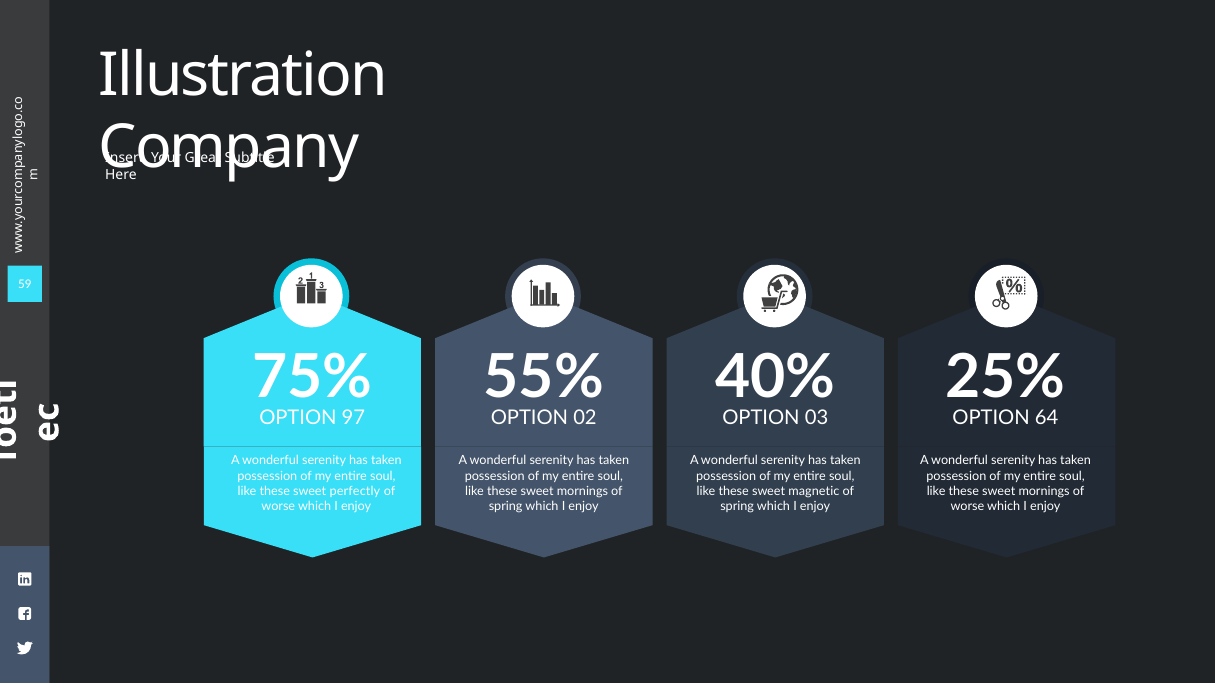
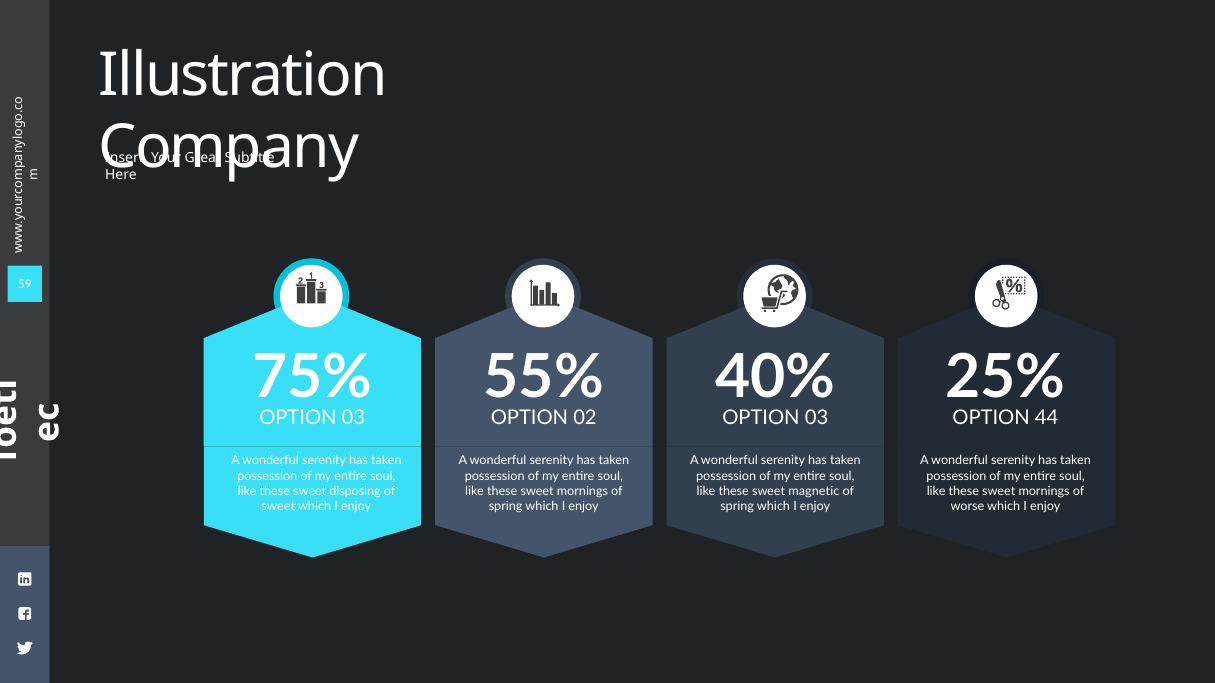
97 at (353, 418): 97 -> 03
64: 64 -> 44
perfectly: perfectly -> disposing
worse at (278, 507): worse -> sweet
